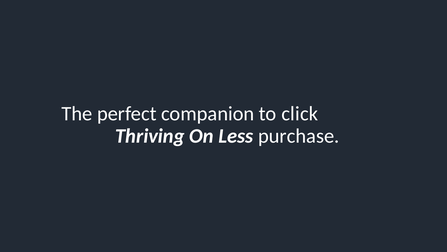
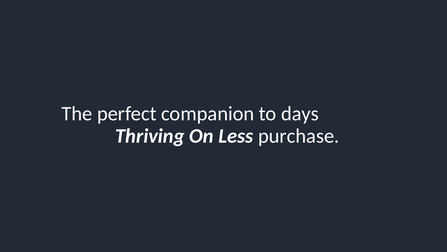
click: click -> days
